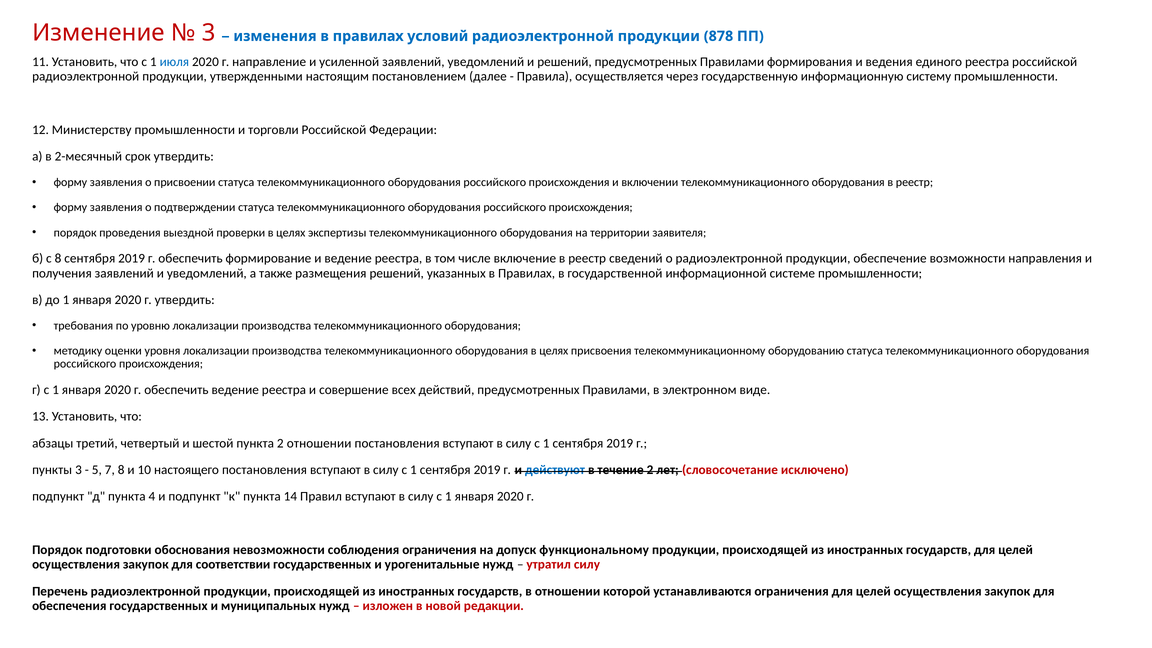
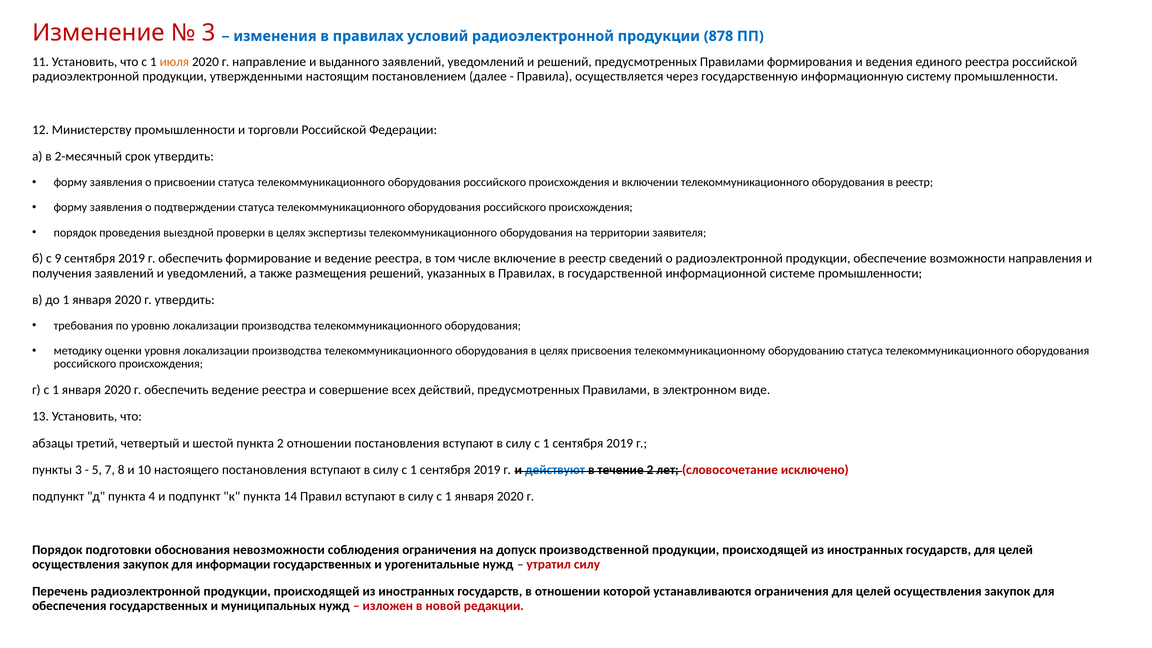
июля colour: blue -> orange
усиленной: усиленной -> выданного
с 8: 8 -> 9
функциональному: функциональному -> производственной
соответствии: соответствии -> информации
